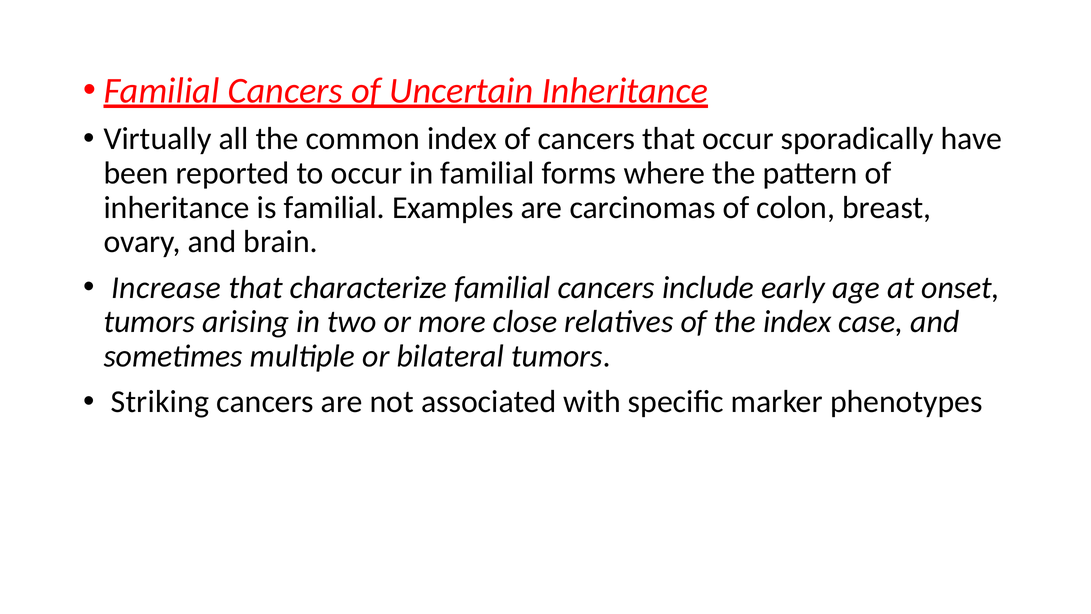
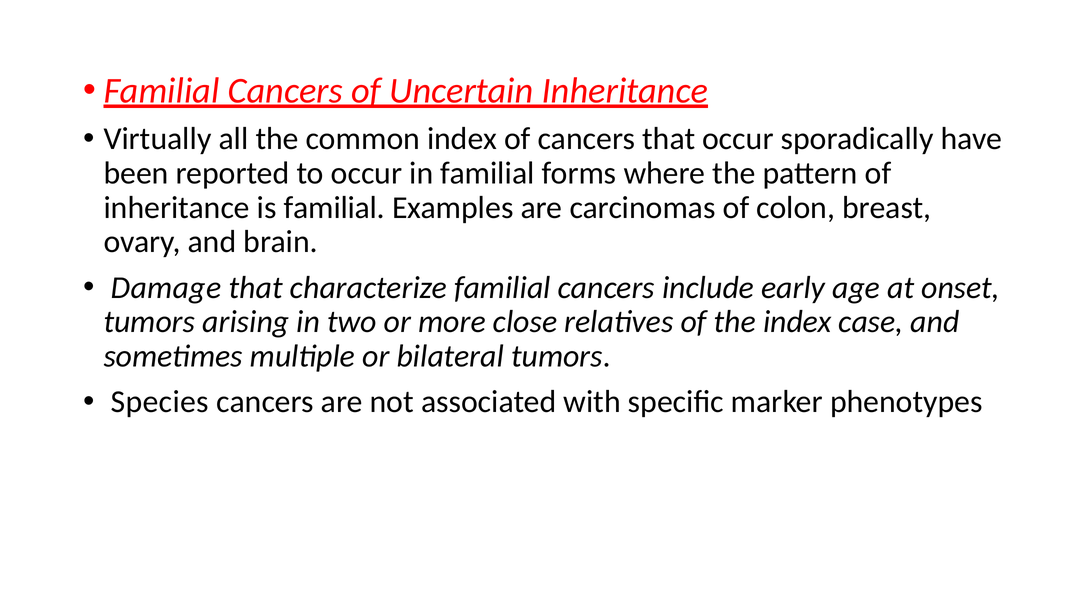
Increase: Increase -> Damage
Striking: Striking -> Species
